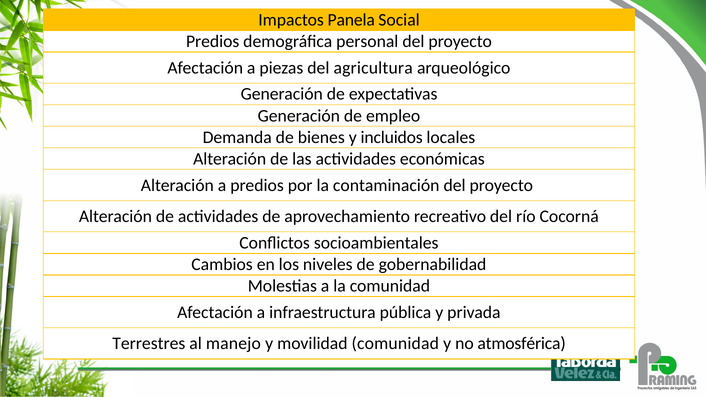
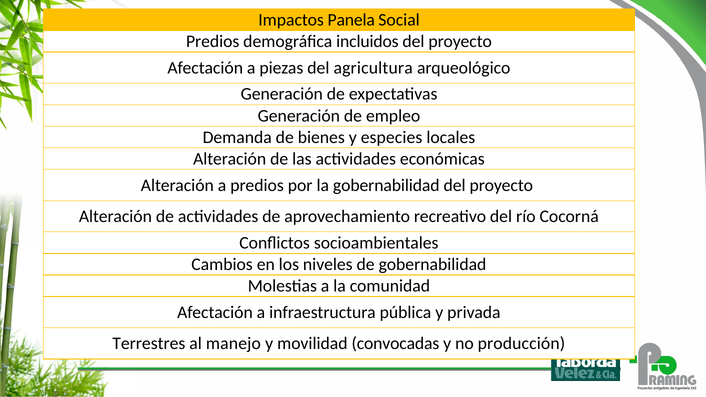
personal: personal -> incluidos
incluidos: incluidos -> especies
la contaminación: contaminación -> gobernabilidad
movilidad comunidad: comunidad -> convocadas
atmosférica: atmosférica -> producción
